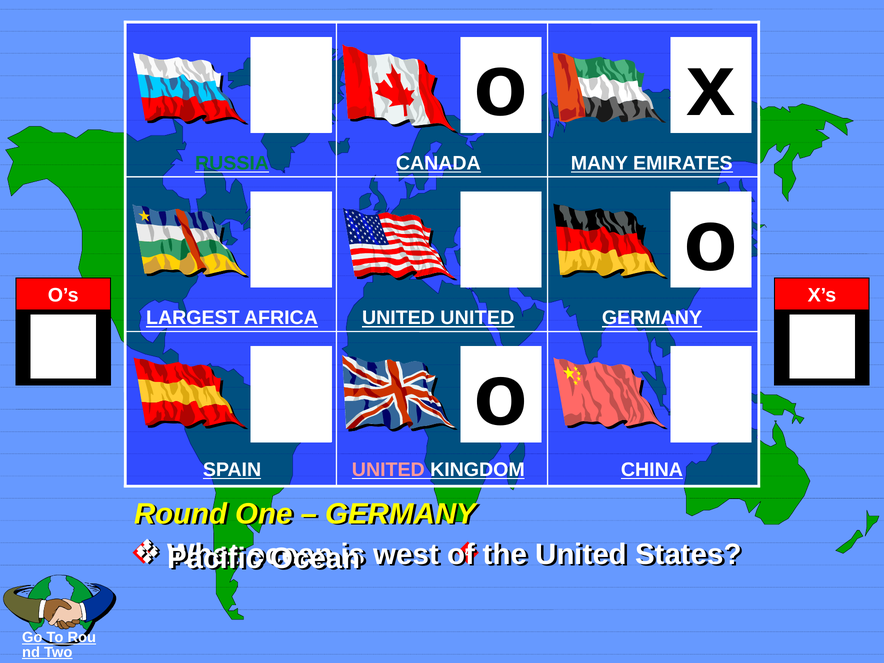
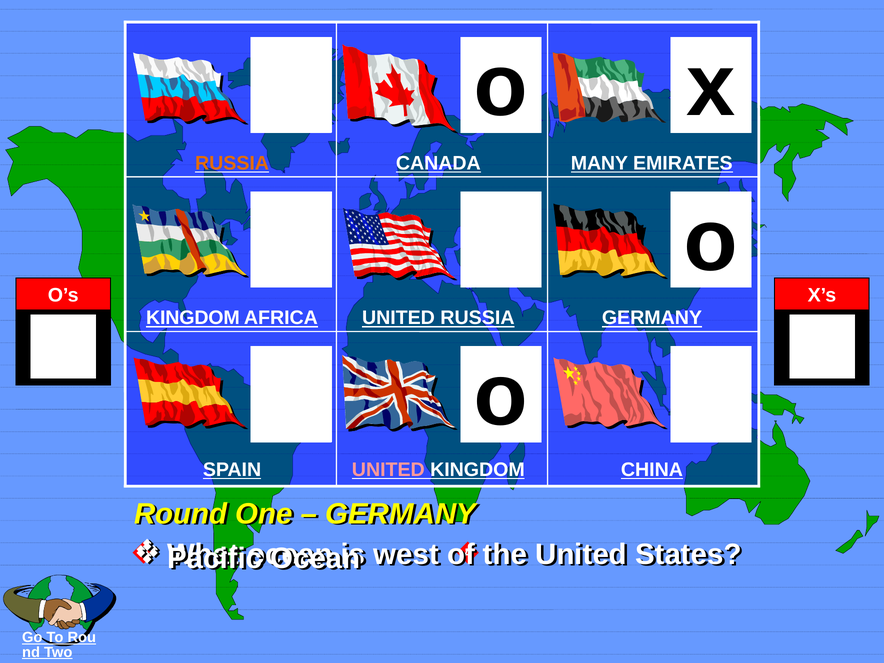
RUSSIA at (232, 163) colour: green -> orange
LARGEST at (193, 318): LARGEST -> KINGDOM
UNITED UNITED: UNITED -> RUSSIA
